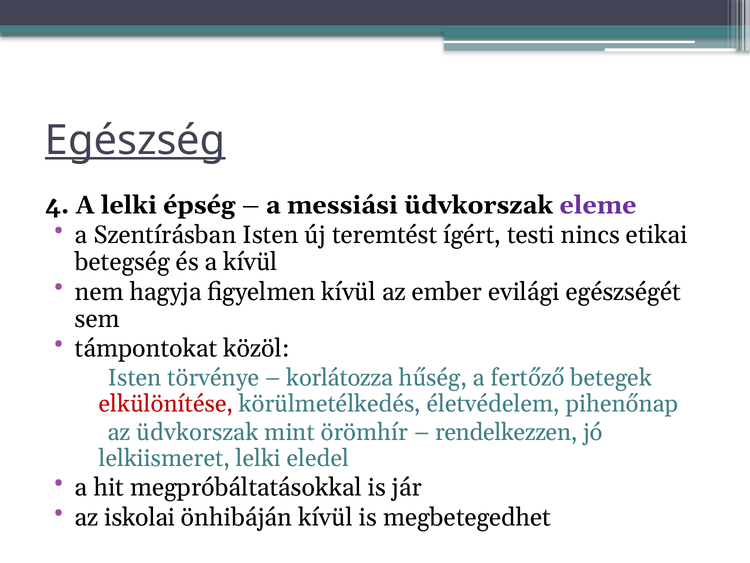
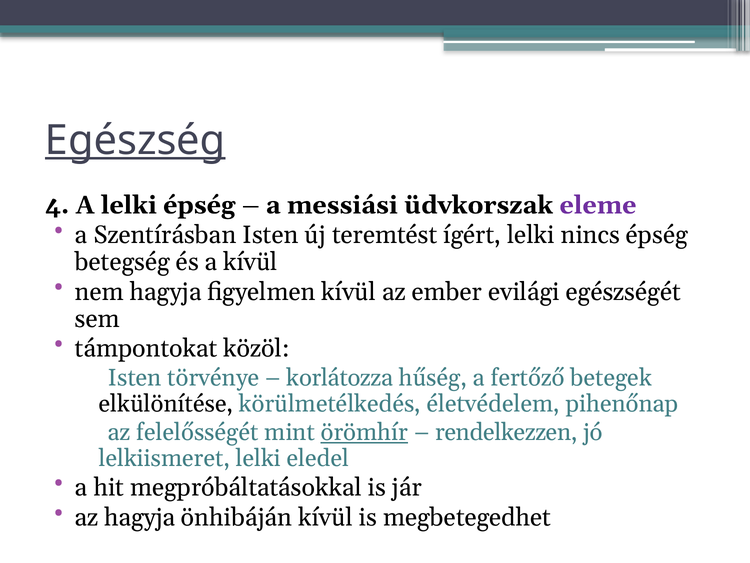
ígért testi: testi -> lelki
nincs etikai: etikai -> épség
elkülönítése colour: red -> black
az üdvkorszak: üdvkorszak -> felelősségét
örömhír underline: none -> present
az iskolai: iskolai -> hagyja
